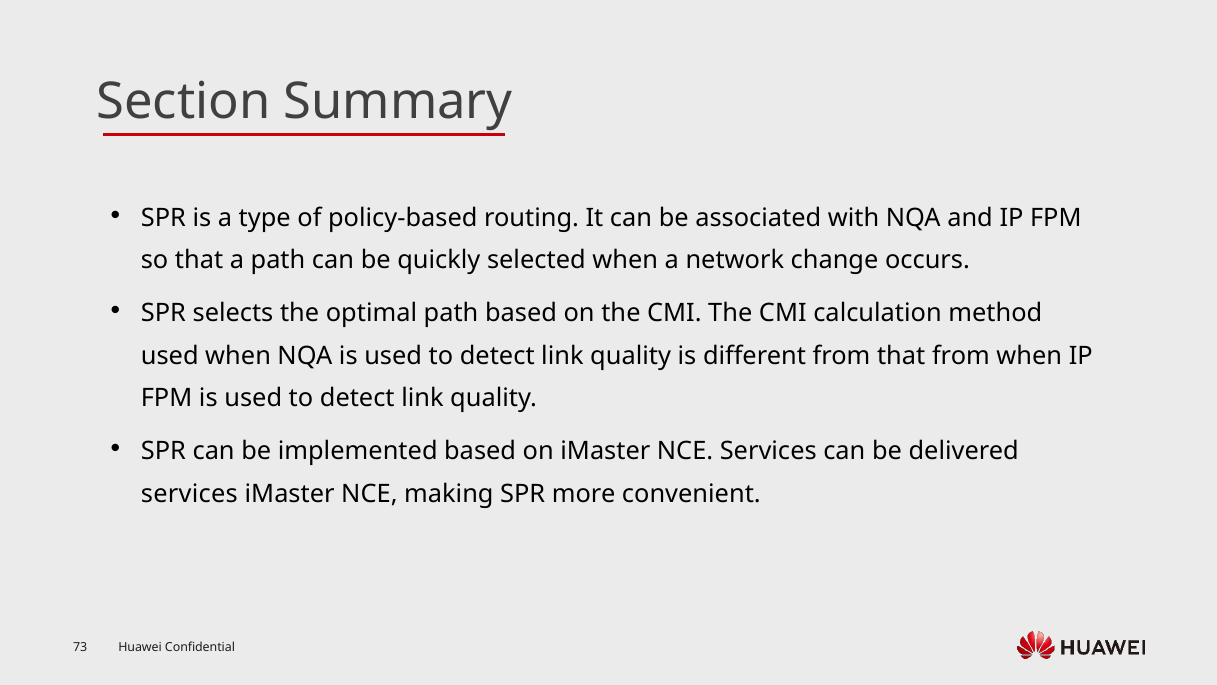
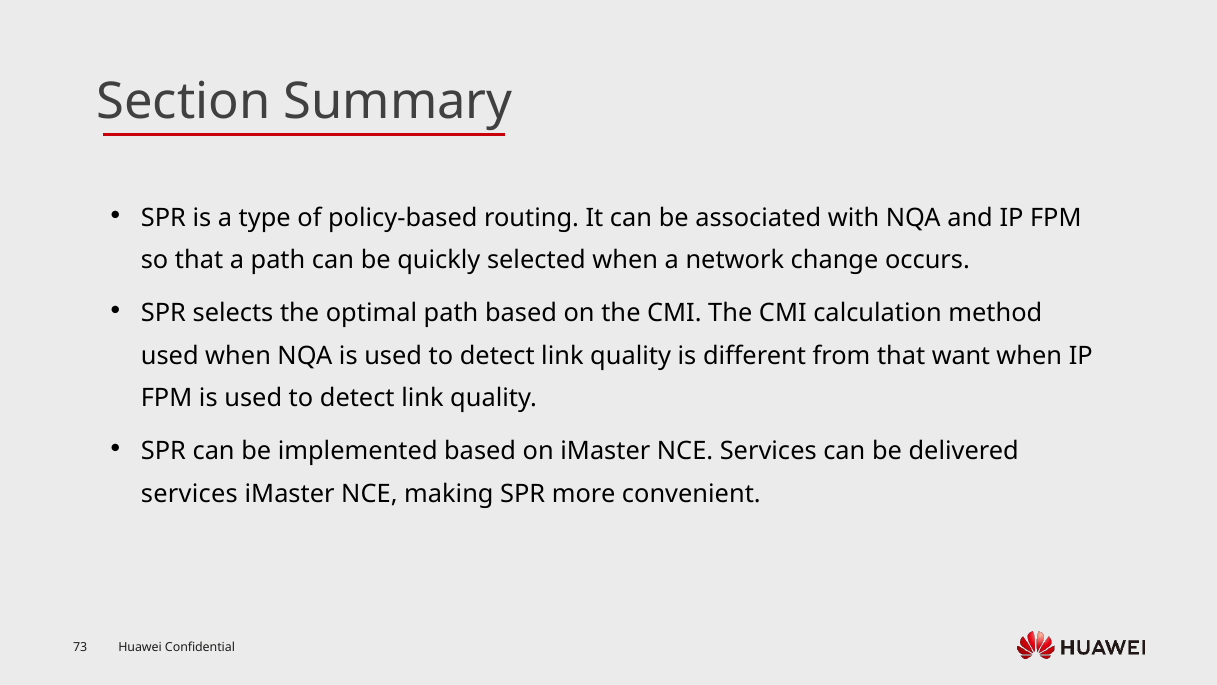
that from: from -> want
